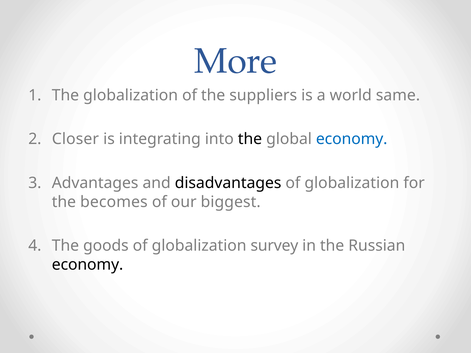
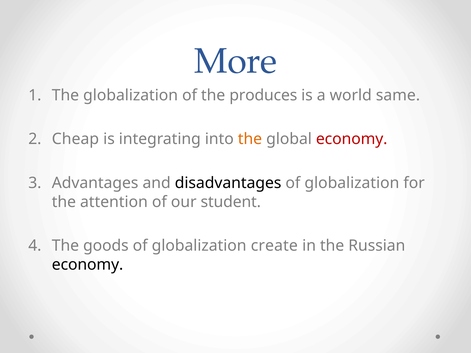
suppliers: suppliers -> produces
Closer: Closer -> Cheap
the at (250, 139) colour: black -> orange
economy at (352, 139) colour: blue -> red
becomes: becomes -> attention
biggest: biggest -> student
survey: survey -> create
